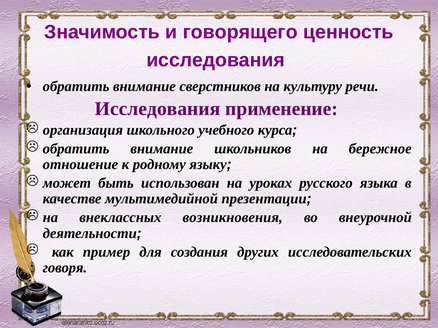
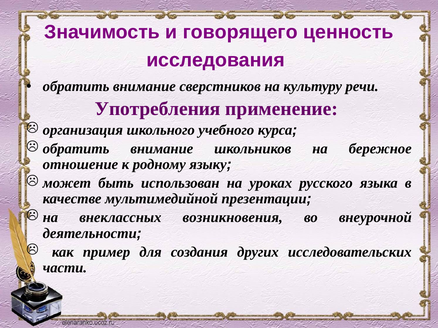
Исследования at (158, 109): Исследования -> Употребления
говоря: говоря -> части
